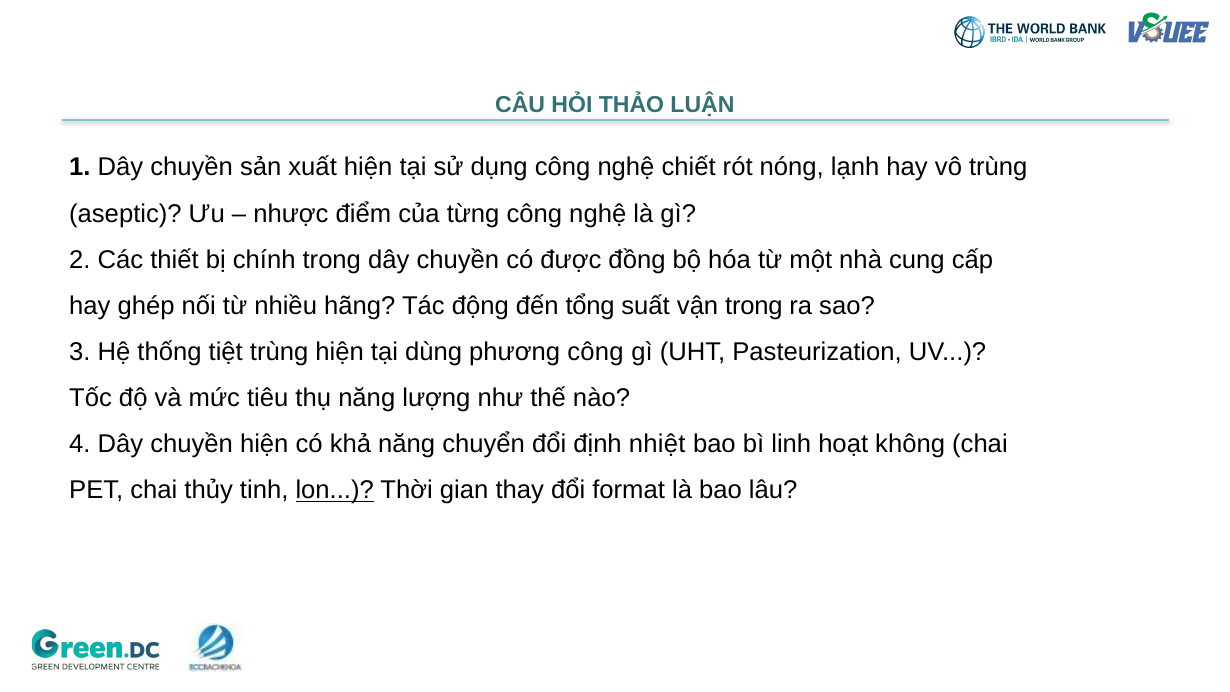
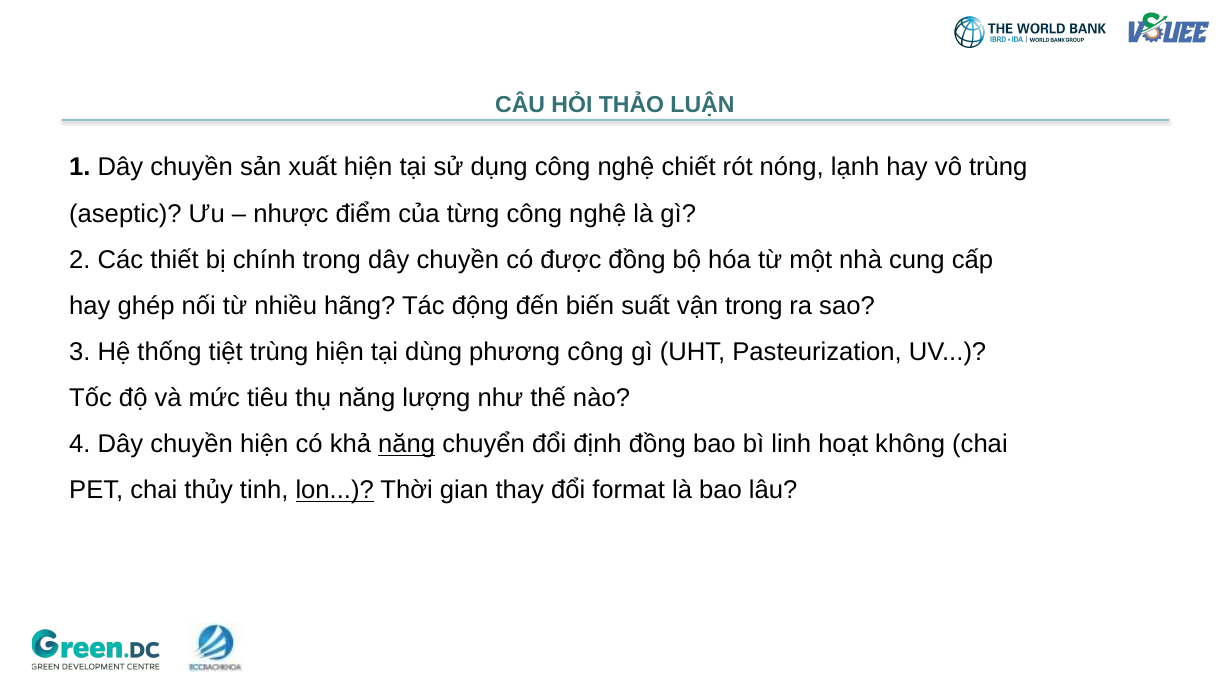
tổng: tổng -> biến
năng at (407, 444) underline: none -> present
định nhiệt: nhiệt -> đồng
